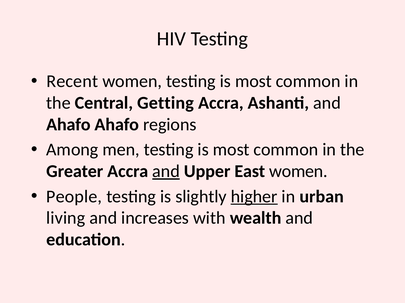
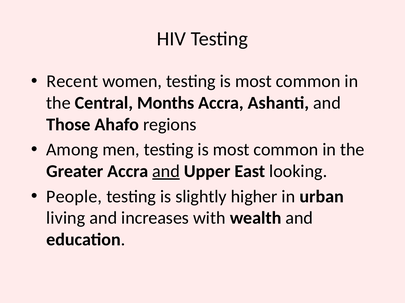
Getting: Getting -> Months
Ahafo at (68, 125): Ahafo -> Those
East women: women -> looking
higher underline: present -> none
